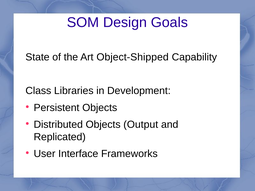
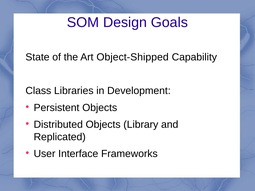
Output: Output -> Library
